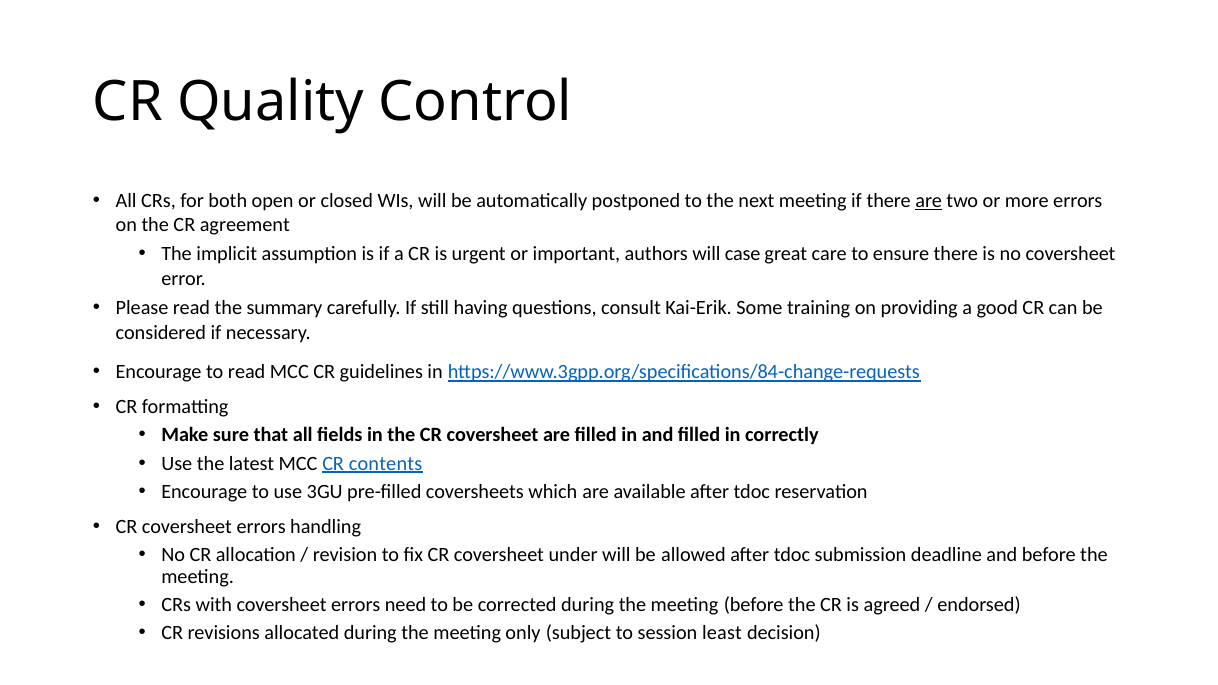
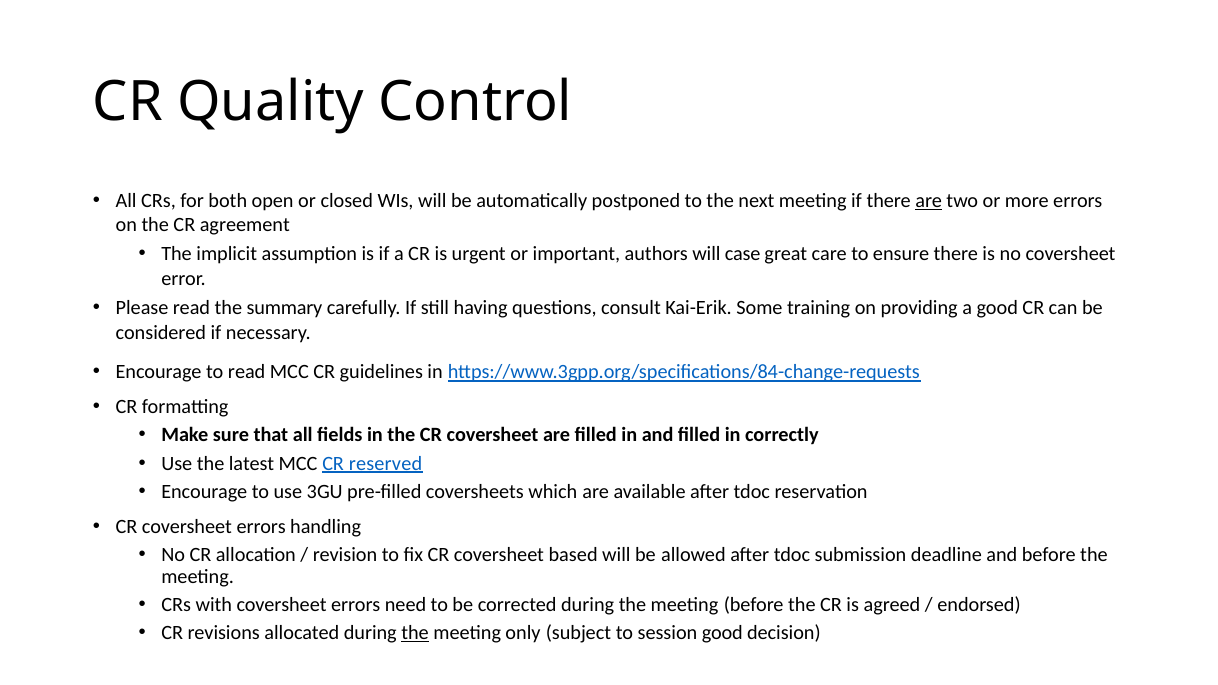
contents: contents -> reserved
under: under -> based
the at (415, 633) underline: none -> present
session least: least -> good
